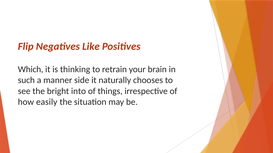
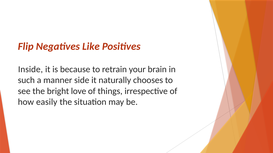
Which: Which -> Inside
thinking: thinking -> because
into: into -> love
